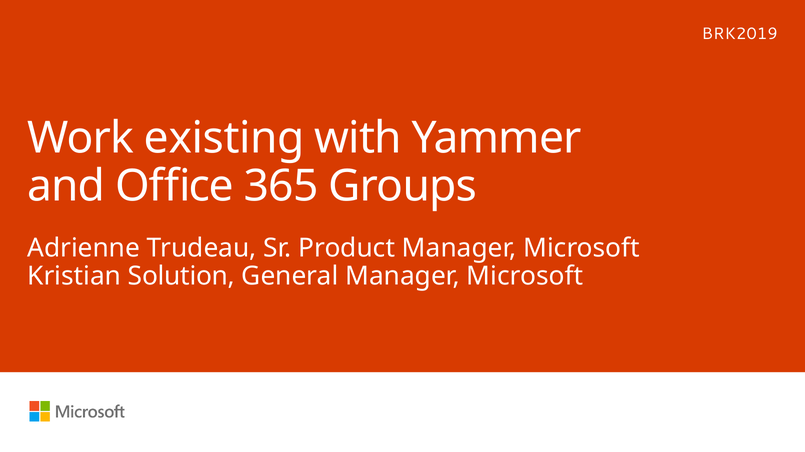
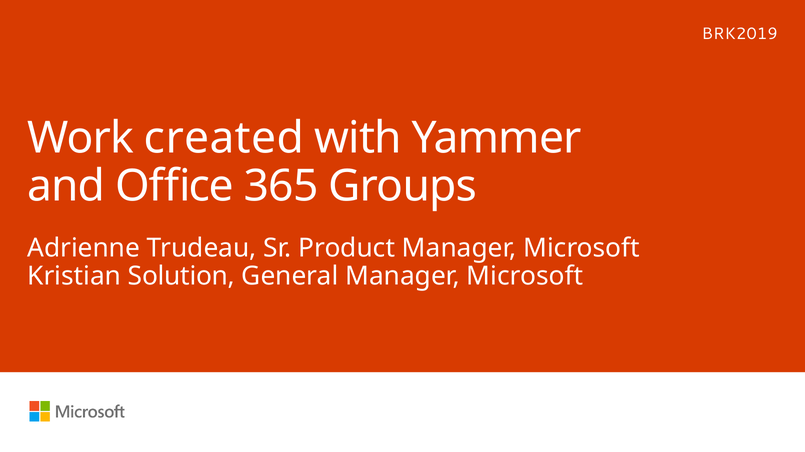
existing: existing -> created
